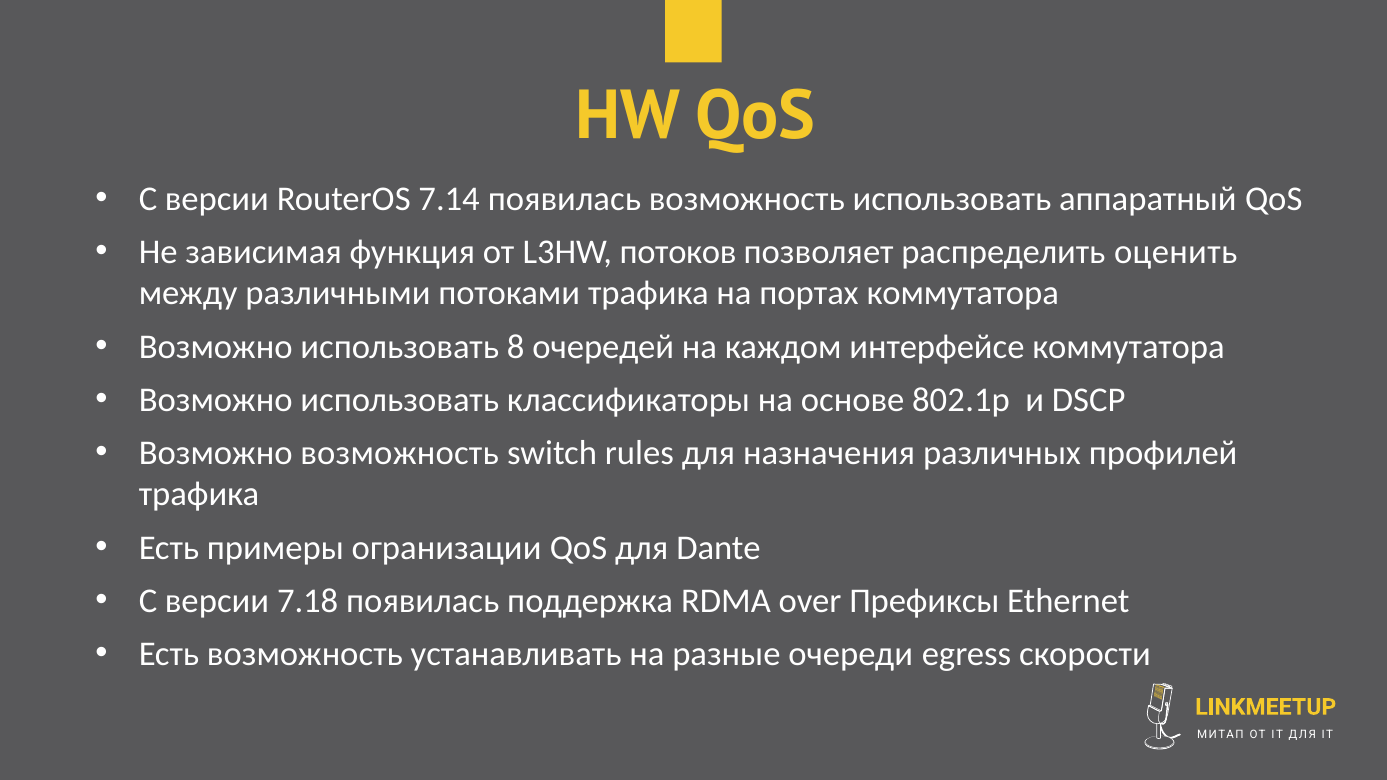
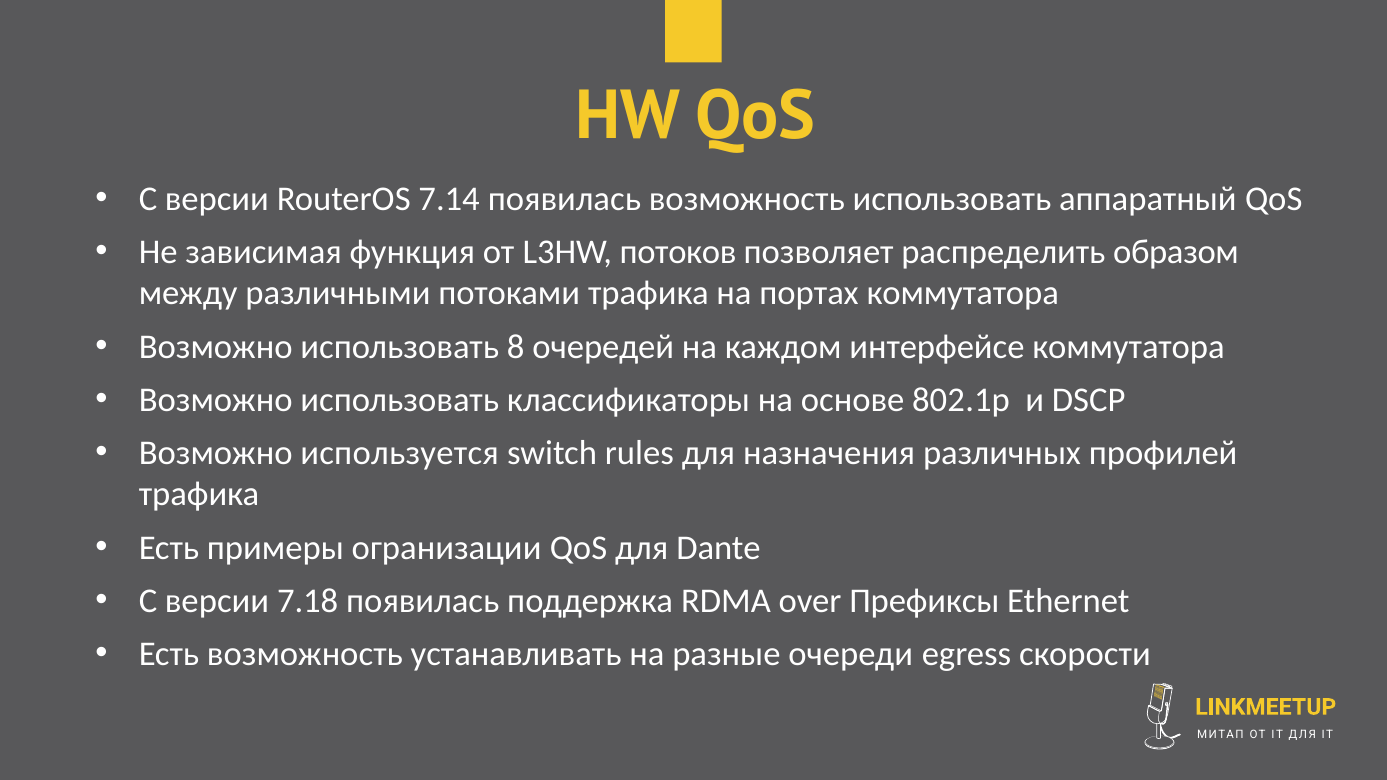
оценить: оценить -> образом
Возможно возможность: возможность -> используется
